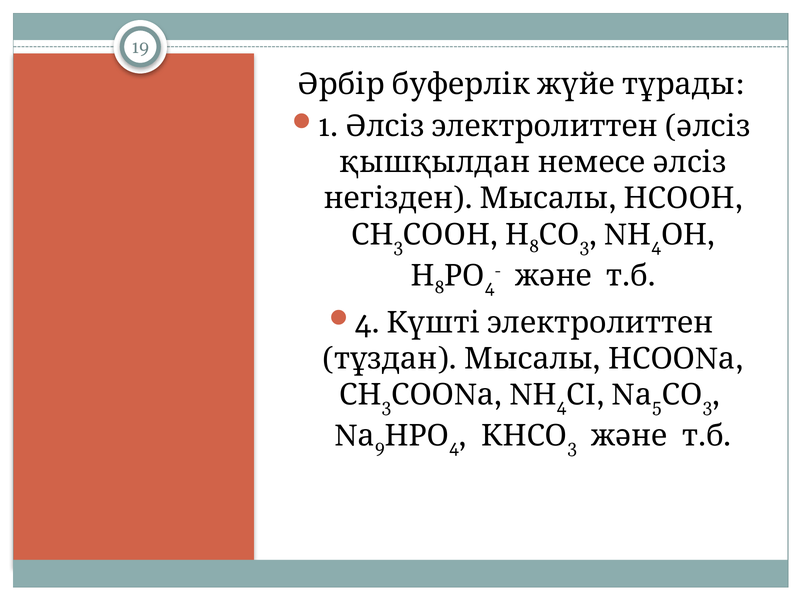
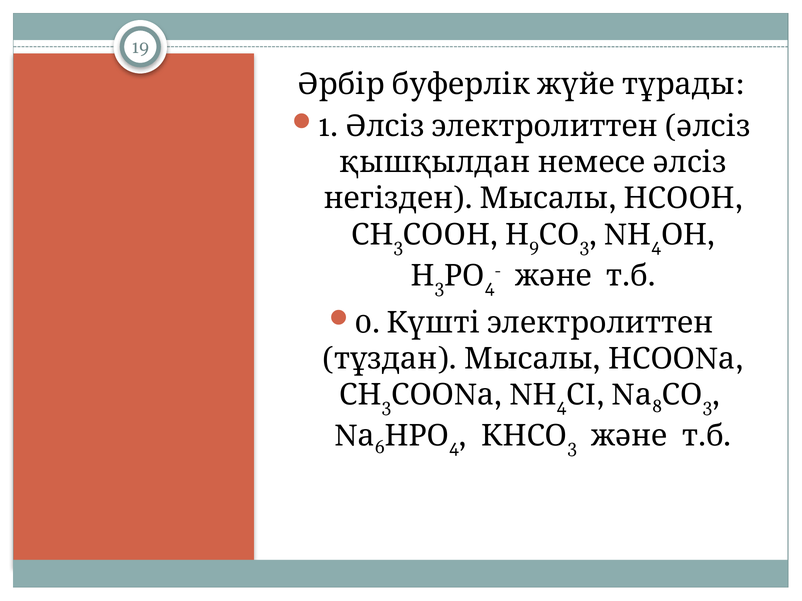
8 at (534, 247): 8 -> 9
8 at (439, 288): 8 -> 3
4 at (367, 323): 4 -> 0
5: 5 -> 8
9: 9 -> 6
